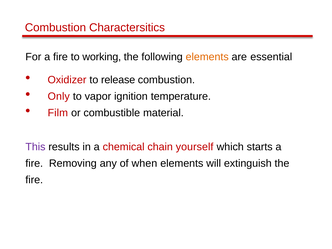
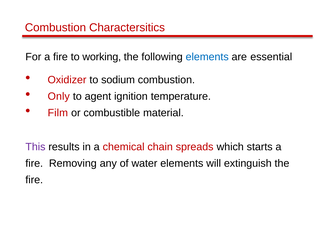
elements at (207, 57) colour: orange -> blue
release: release -> sodium
vapor: vapor -> agent
yourself: yourself -> spreads
when: when -> water
